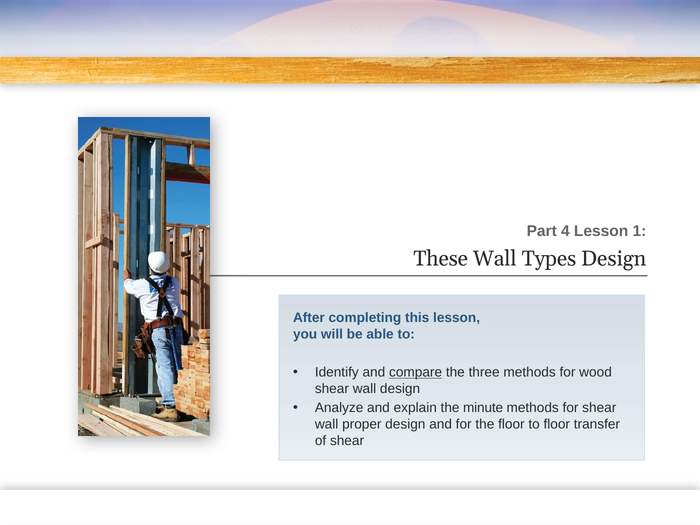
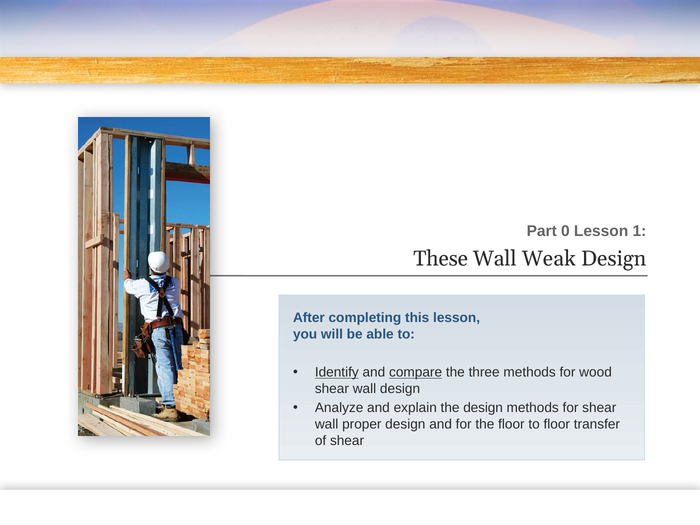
4: 4 -> 0
Types: Types -> Weak
Identify underline: none -> present
the minute: minute -> design
